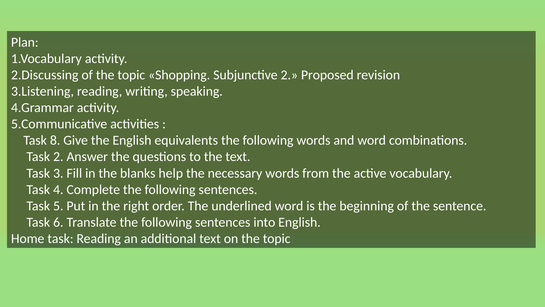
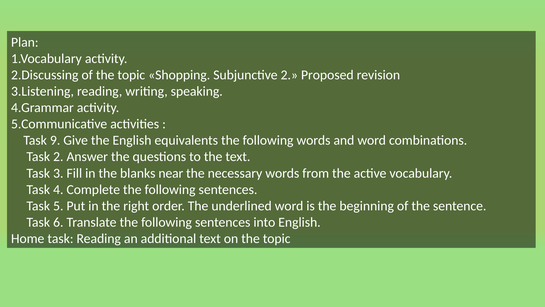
8: 8 -> 9
help: help -> near
